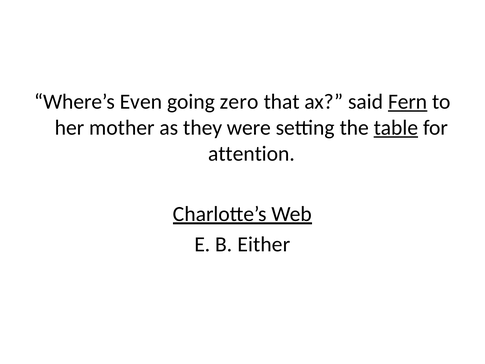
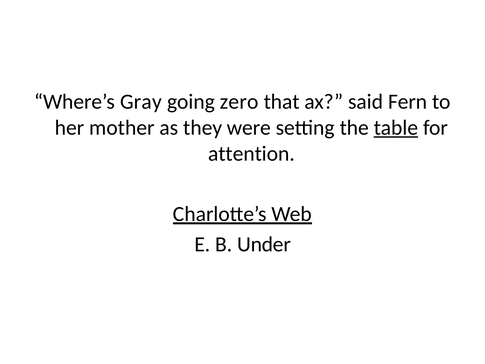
Even: Even -> Gray
Fern underline: present -> none
Either: Either -> Under
